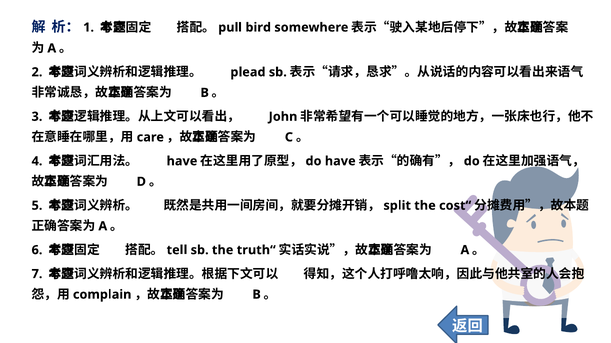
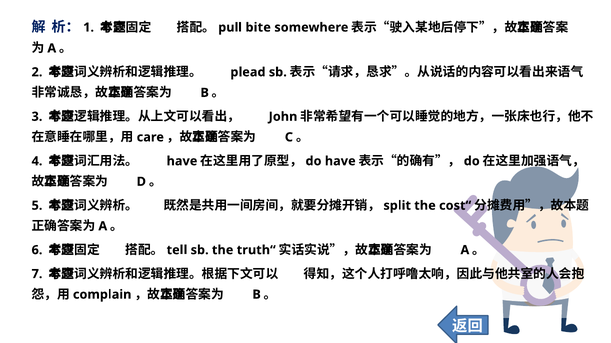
bird: bird -> bite
